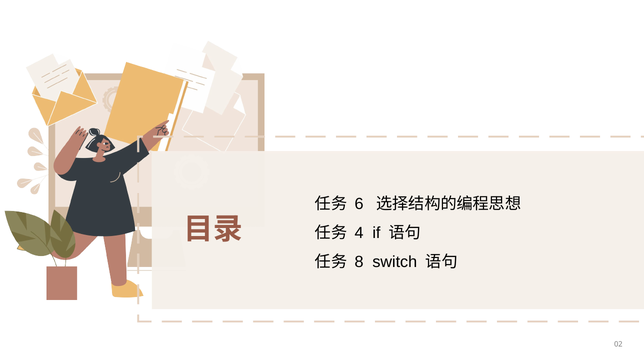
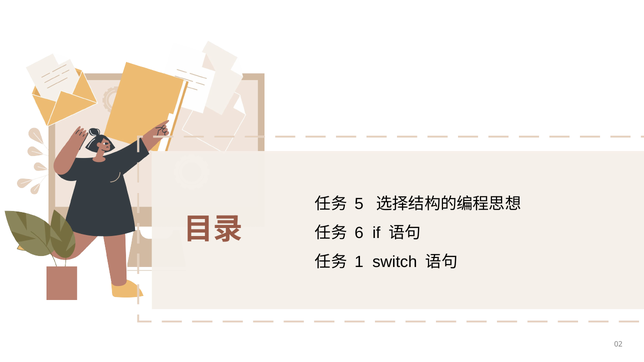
6: 6 -> 5
4: 4 -> 6
8: 8 -> 1
